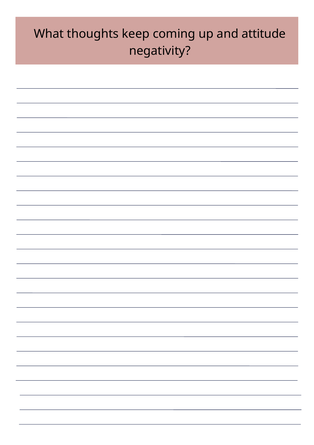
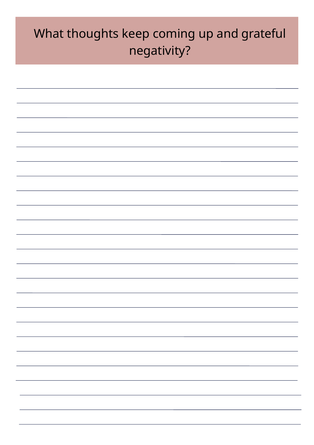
attitude: attitude -> grateful
